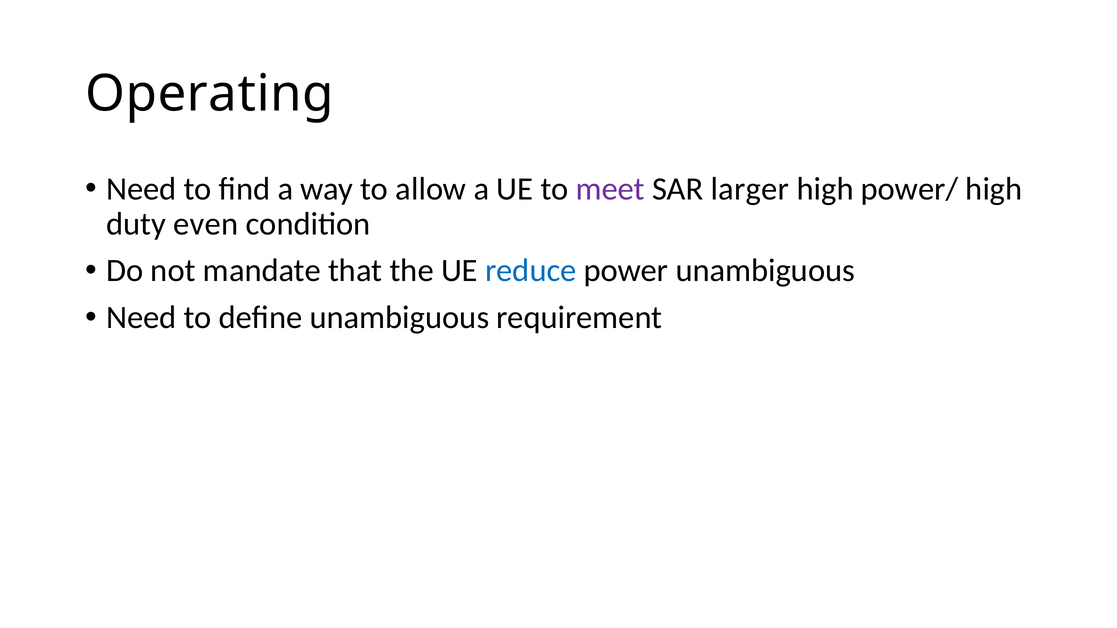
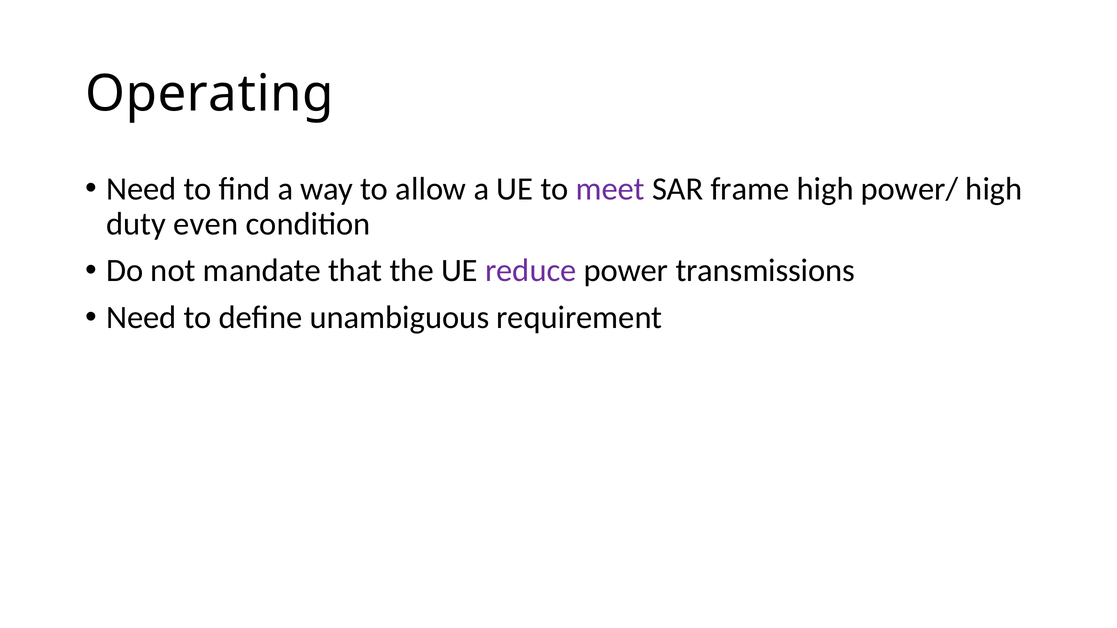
larger: larger -> frame
reduce colour: blue -> purple
power unambiguous: unambiguous -> transmissions
